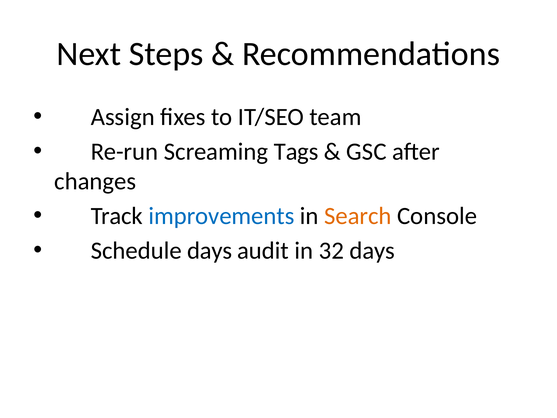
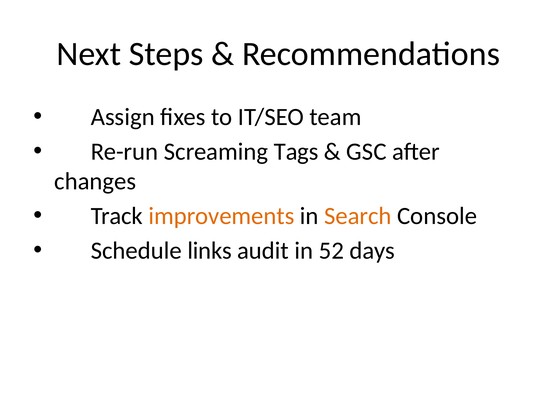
improvements colour: blue -> orange
days at (210, 251): days -> links
32: 32 -> 52
